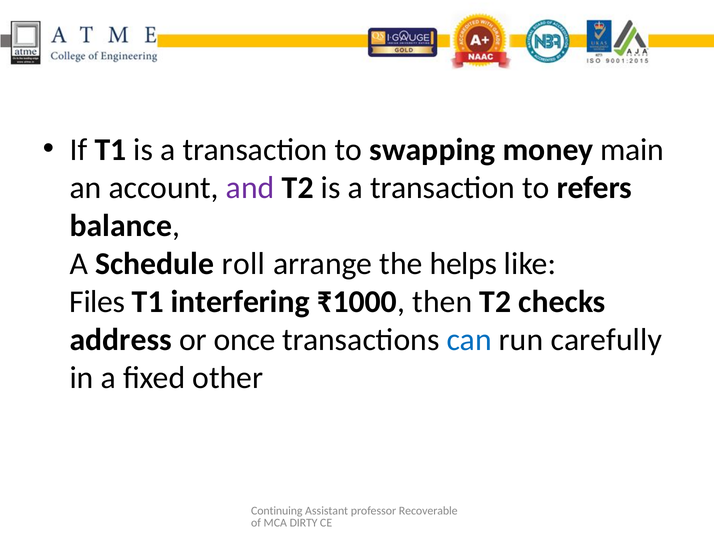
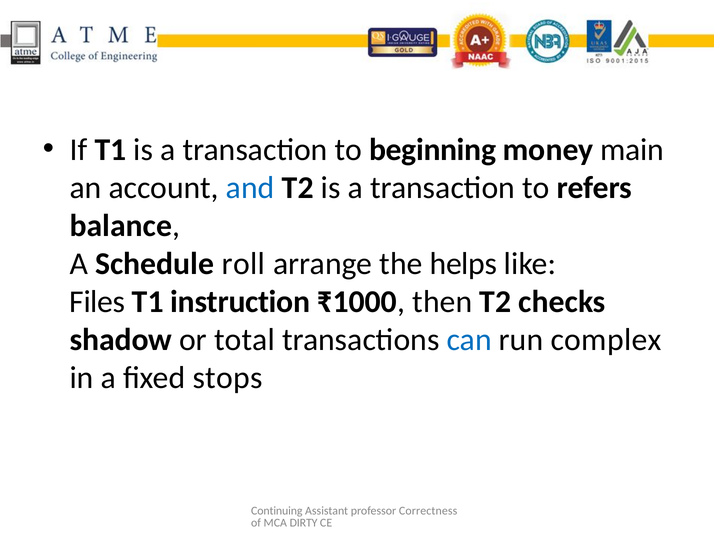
swapping: swapping -> beginning
and colour: purple -> blue
interfering: interfering -> instruction
address: address -> shadow
once: once -> total
carefully: carefully -> complex
other: other -> stops
Recoverable: Recoverable -> Correctness
